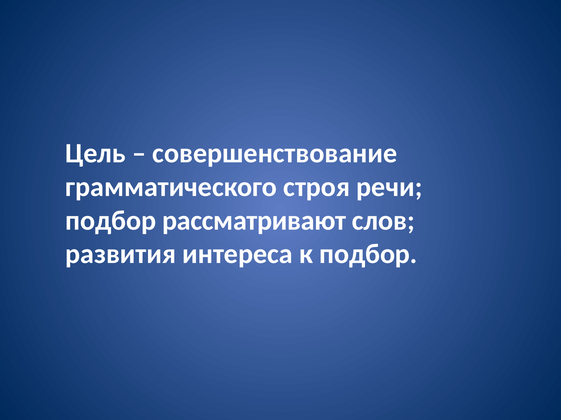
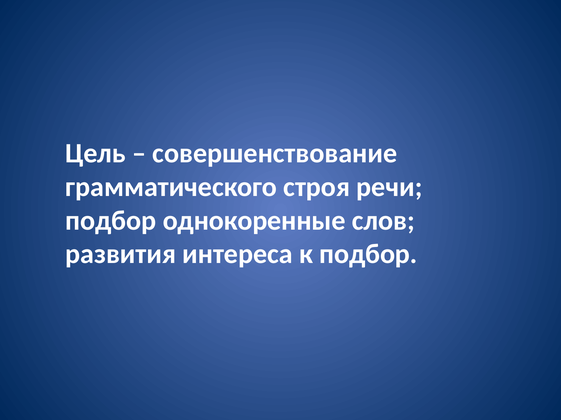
рассматривают: рассматривают -> однокоренные
